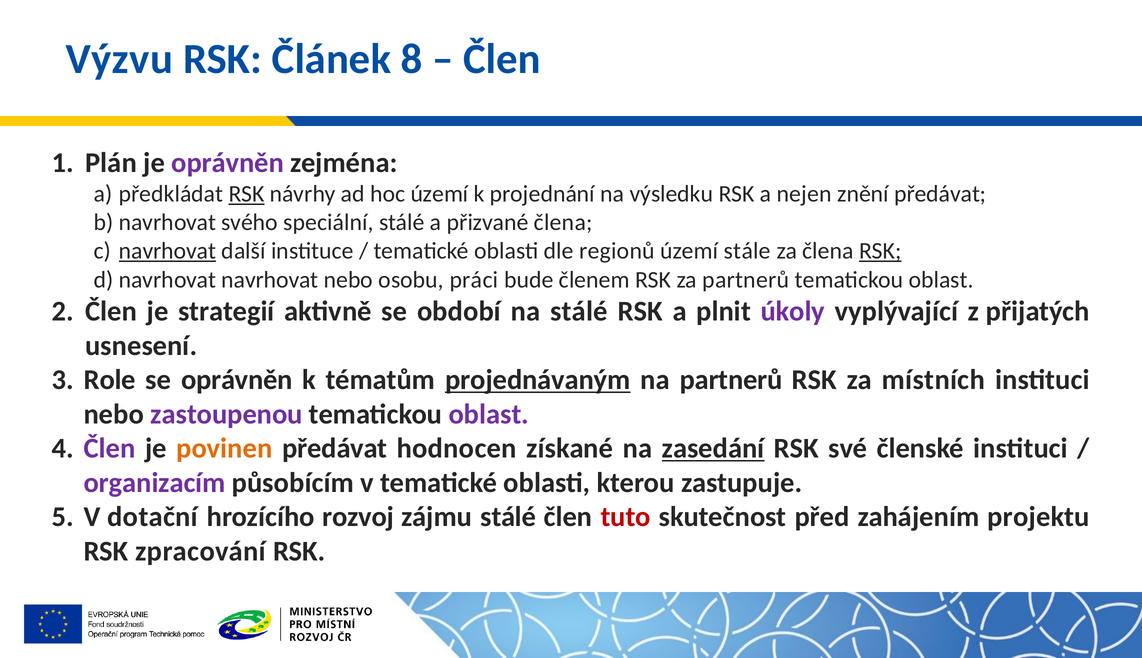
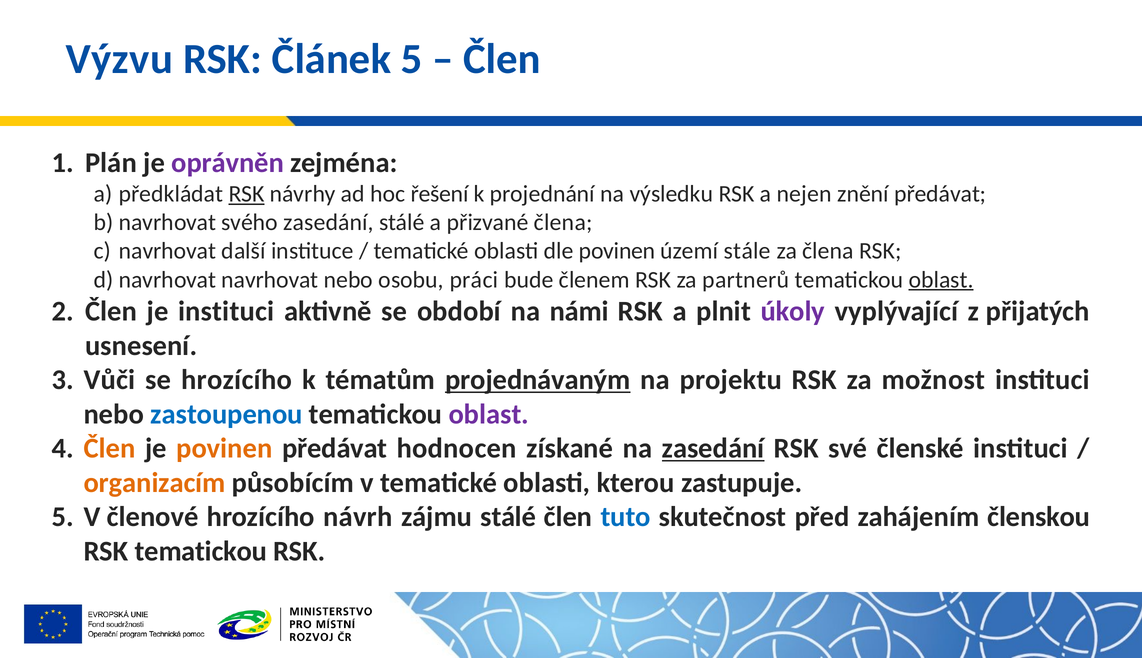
Článek 8: 8 -> 5
hoc území: území -> řešení
svého speciální: speciální -> zasedání
navrhovat at (168, 251) underline: present -> none
dle regionů: regionů -> povinen
RSK at (880, 251) underline: present -> none
oblast at (941, 280) underline: none -> present
je strategií: strategií -> instituci
na stálé: stálé -> námi
Role: Role -> Vůči
se oprávněn: oprávněn -> hrozícího
na partnerů: partnerů -> projektu
místních: místních -> možnost
zastoupenou colour: purple -> blue
Člen at (110, 448) colour: purple -> orange
organizacím colour: purple -> orange
dotační: dotační -> členové
rozvoj: rozvoj -> návrh
tuto colour: red -> blue
projektu: projektu -> členskou
RSK zpracování: zpracování -> tematickou
